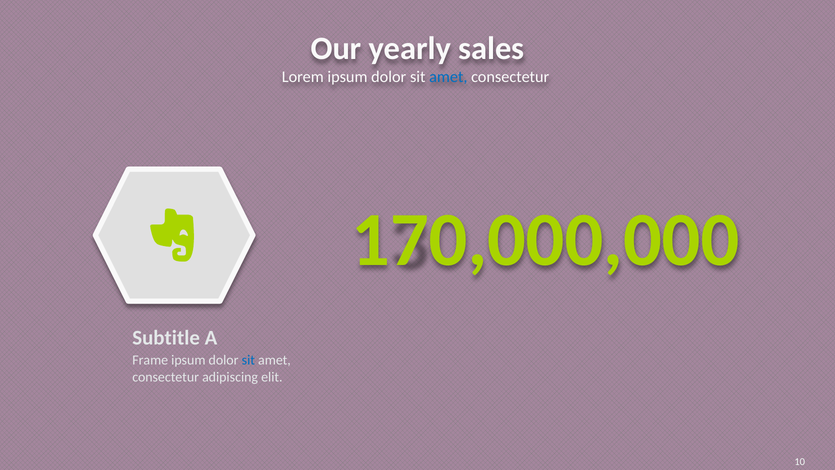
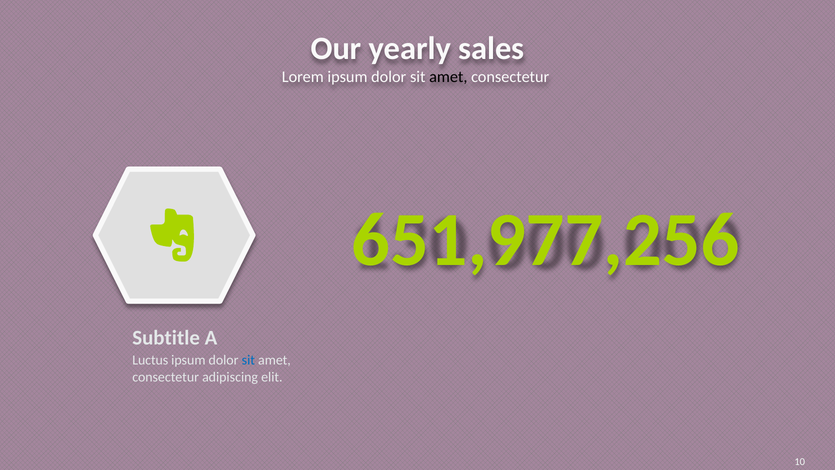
amet at (448, 77) colour: blue -> black
170,000,000: 170,000,000 -> 651,977,256
Frame: Frame -> Luctus
